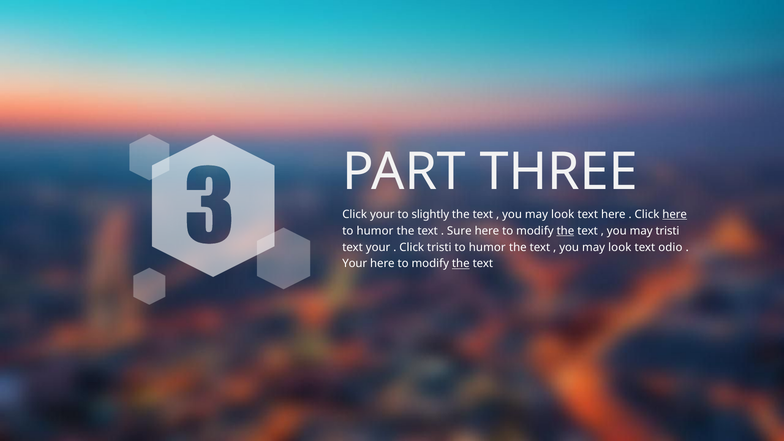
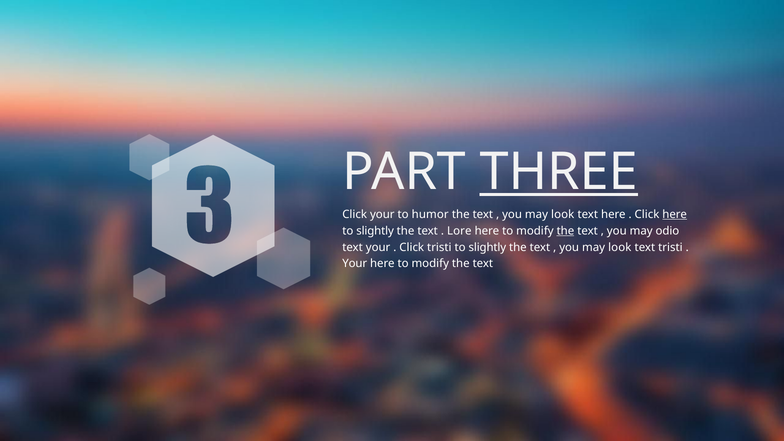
THREE underline: none -> present
slightly: slightly -> humor
humor at (375, 231): humor -> slightly
Sure: Sure -> Lore
may tristi: tristi -> odio
humor at (487, 247): humor -> slightly
text odio: odio -> tristi
the at (461, 264) underline: present -> none
